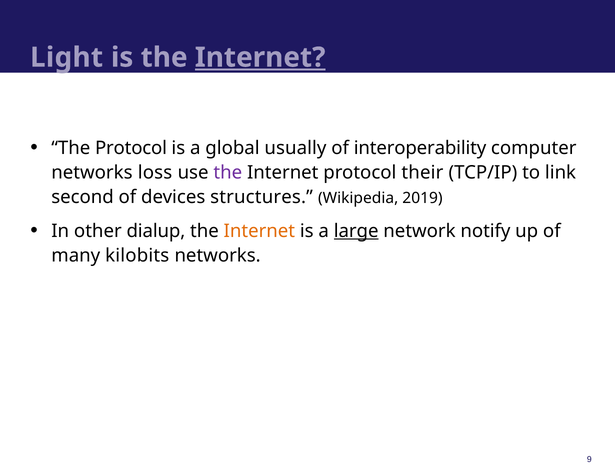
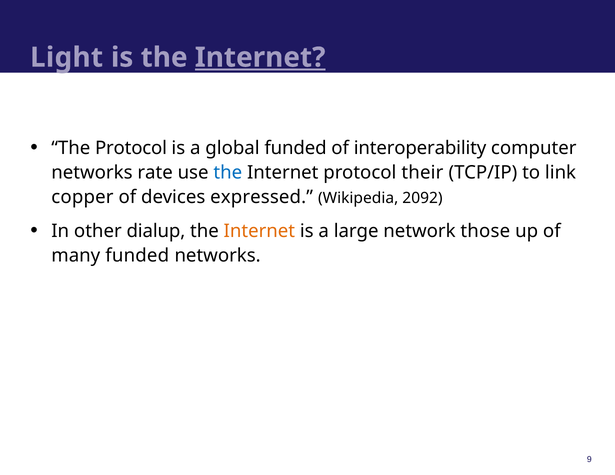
global usually: usually -> funded
loss: loss -> rate
the at (228, 173) colour: purple -> blue
second: second -> copper
structures: structures -> expressed
2019: 2019 -> 2092
large underline: present -> none
notify: notify -> those
many kilobits: kilobits -> funded
